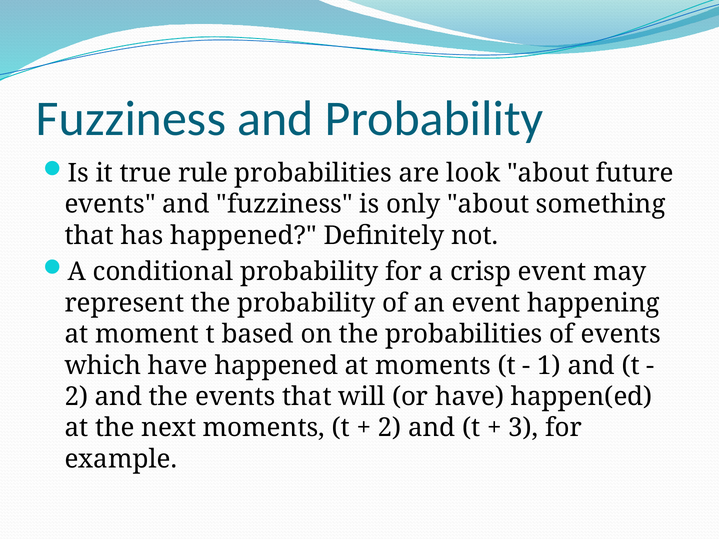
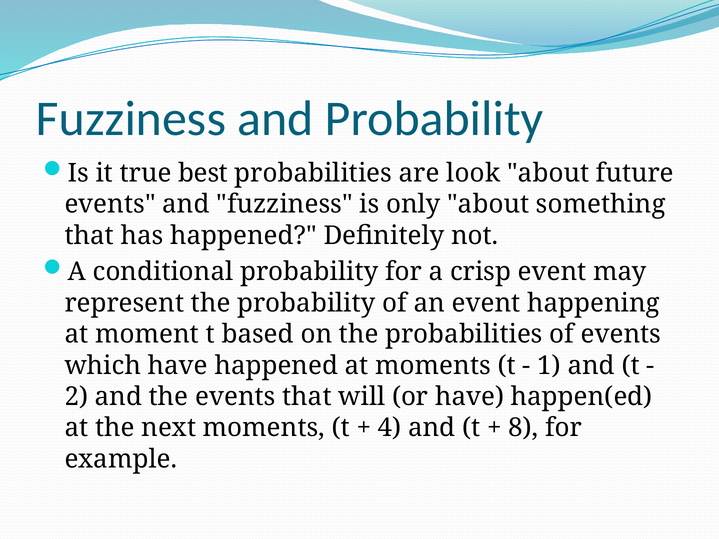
rule: rule -> best
2 at (390, 428): 2 -> 4
3: 3 -> 8
